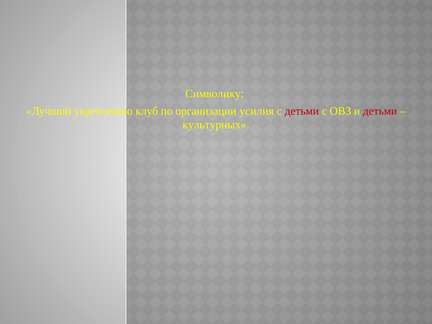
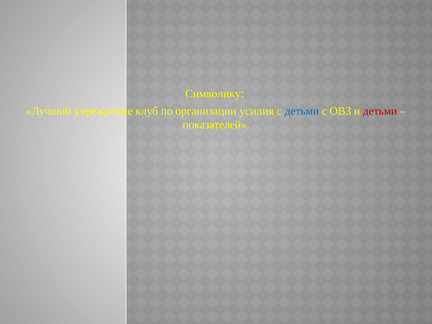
укреплению: укреплению -> учреждение
детьми at (302, 111) colour: red -> blue
культурных: культурных -> показателей
